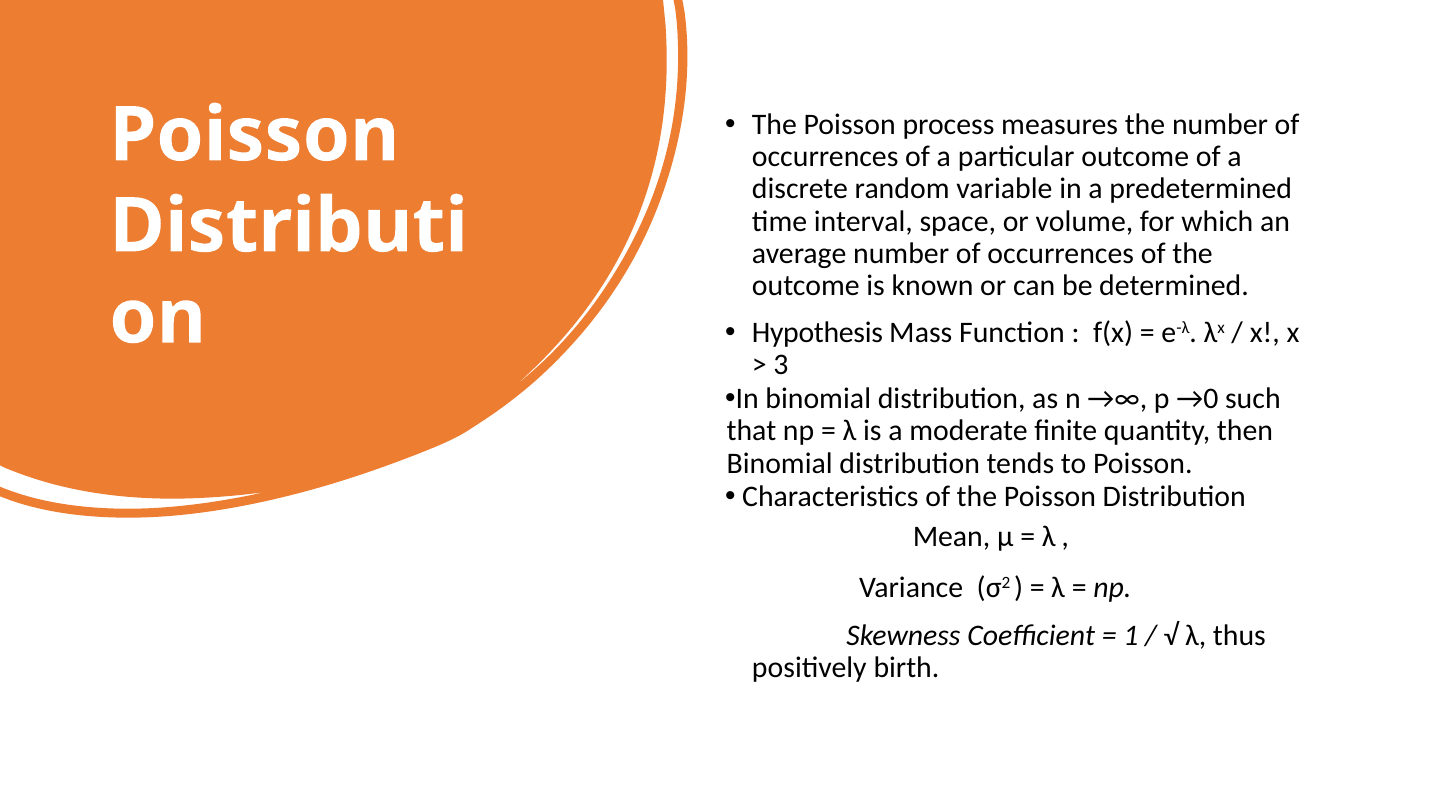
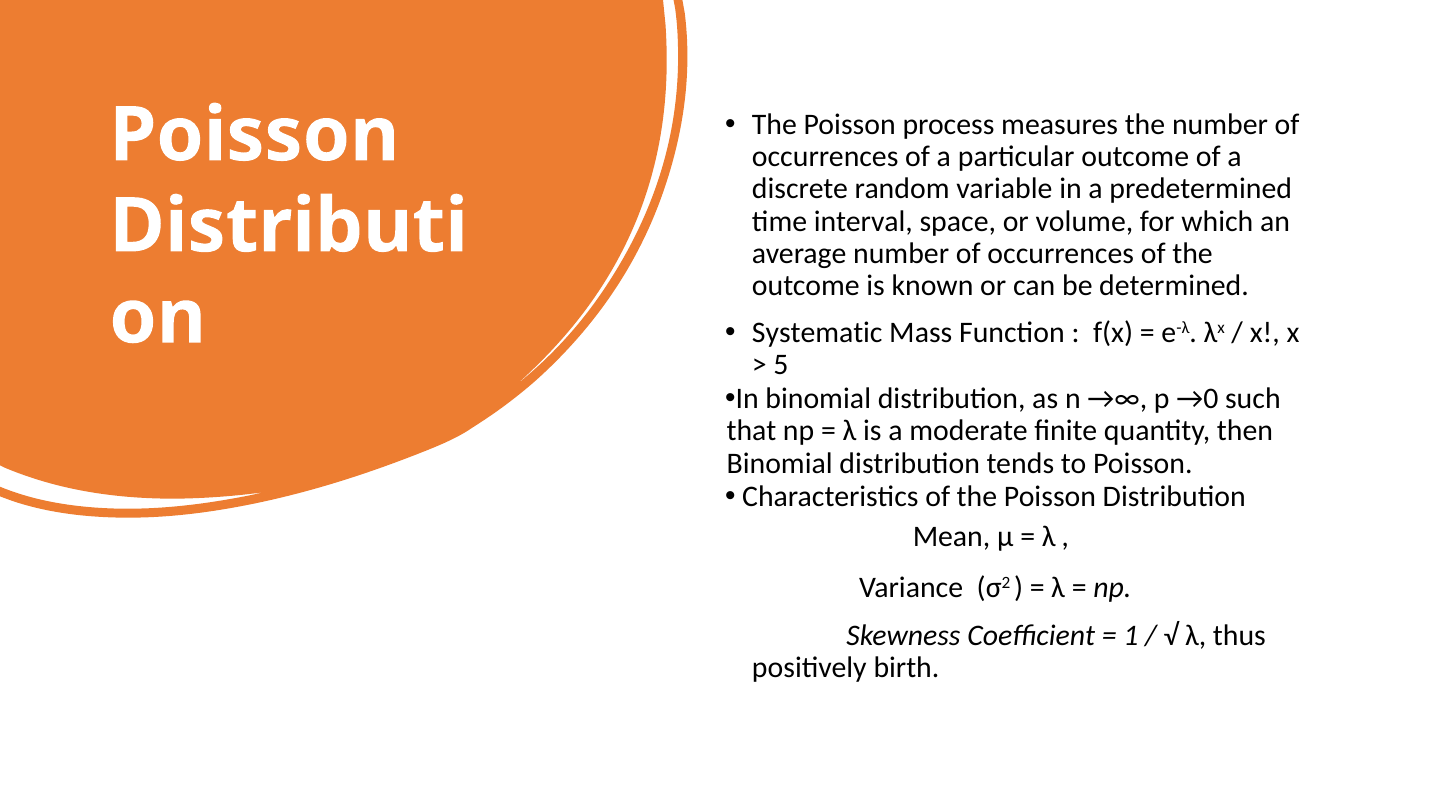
Hypothesis: Hypothesis -> Systematic
3: 3 -> 5
